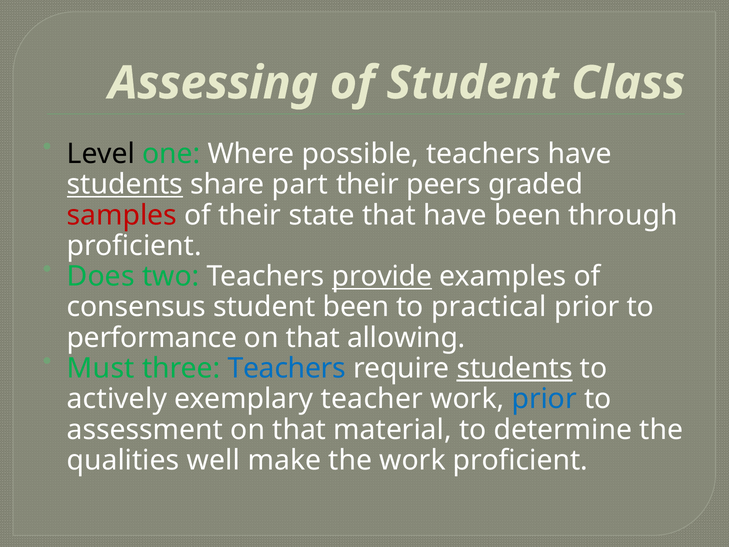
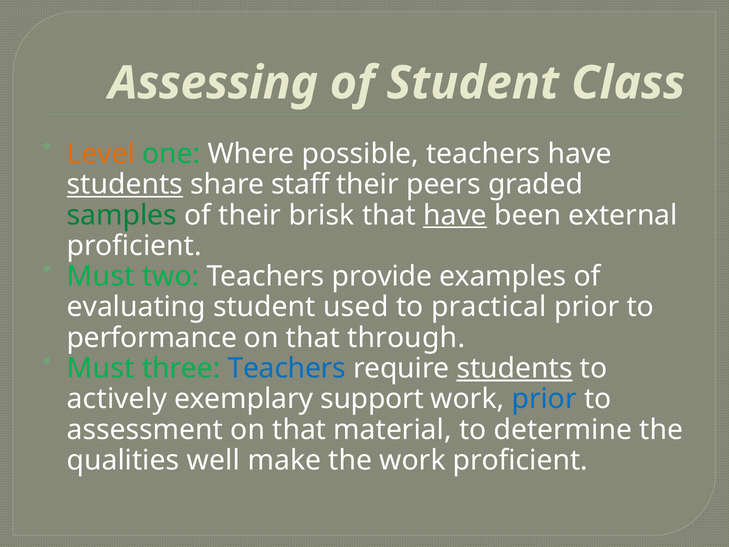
Level colour: black -> orange
part: part -> staff
samples colour: red -> green
state: state -> brisk
have at (455, 215) underline: none -> present
through: through -> external
Does at (101, 276): Does -> Must
provide underline: present -> none
consensus: consensus -> evaluating
student been: been -> used
allowing: allowing -> through
teacher: teacher -> support
